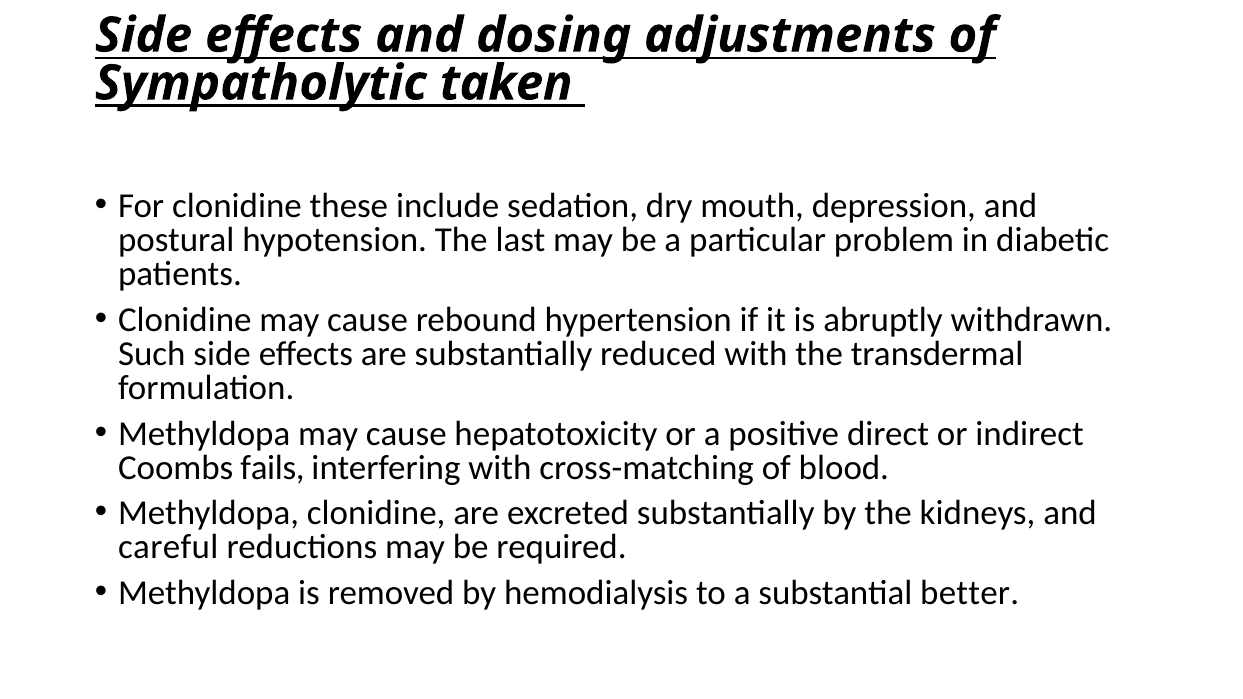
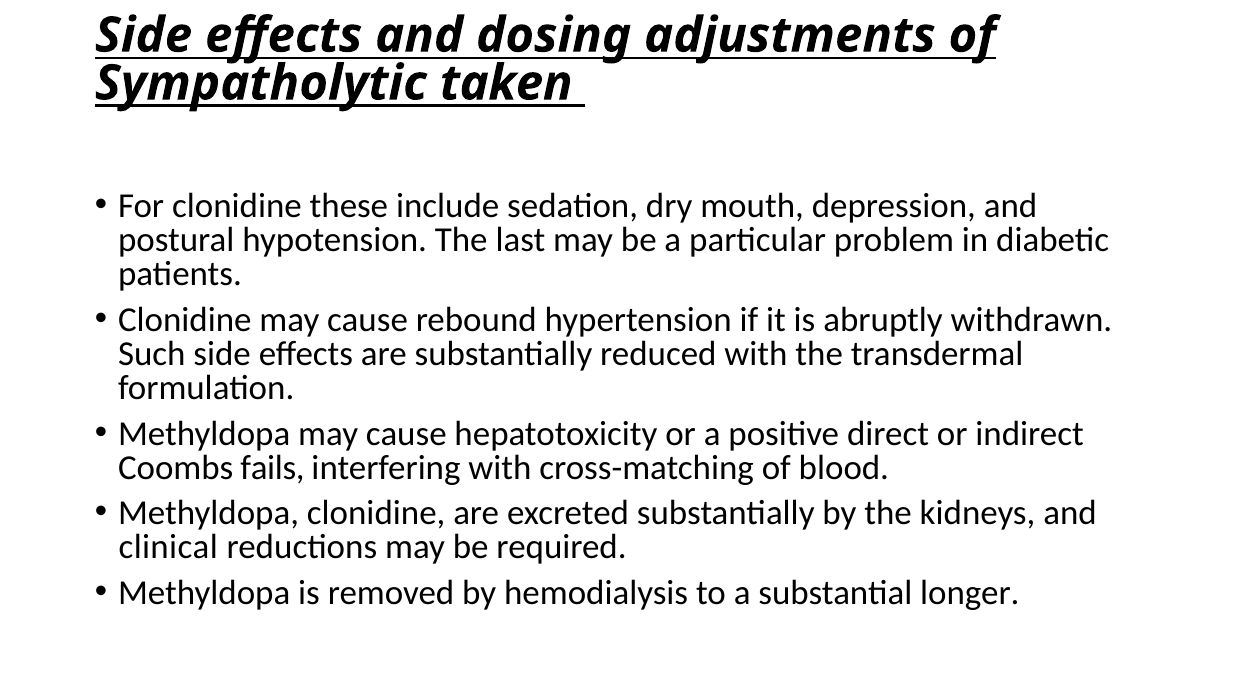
careful: careful -> clinical
better: better -> longer
